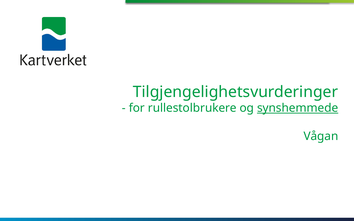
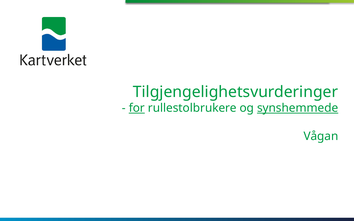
for underline: none -> present
